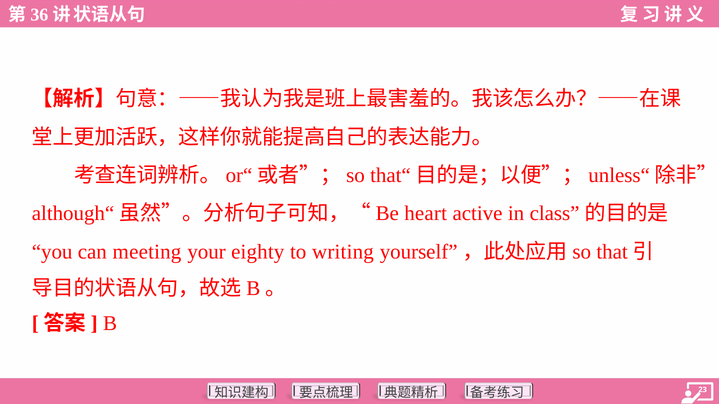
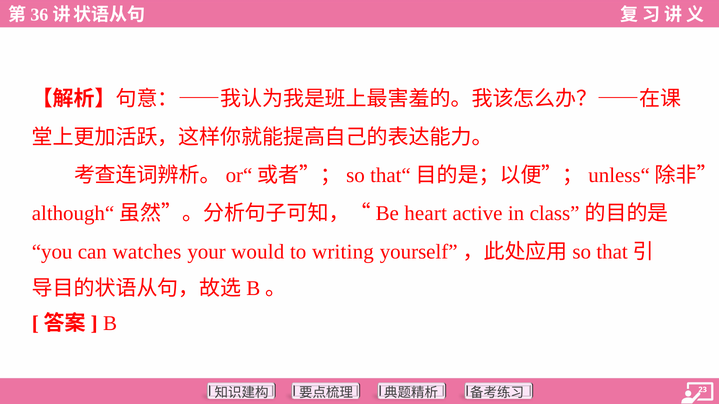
meeting: meeting -> watches
eighty: eighty -> would
